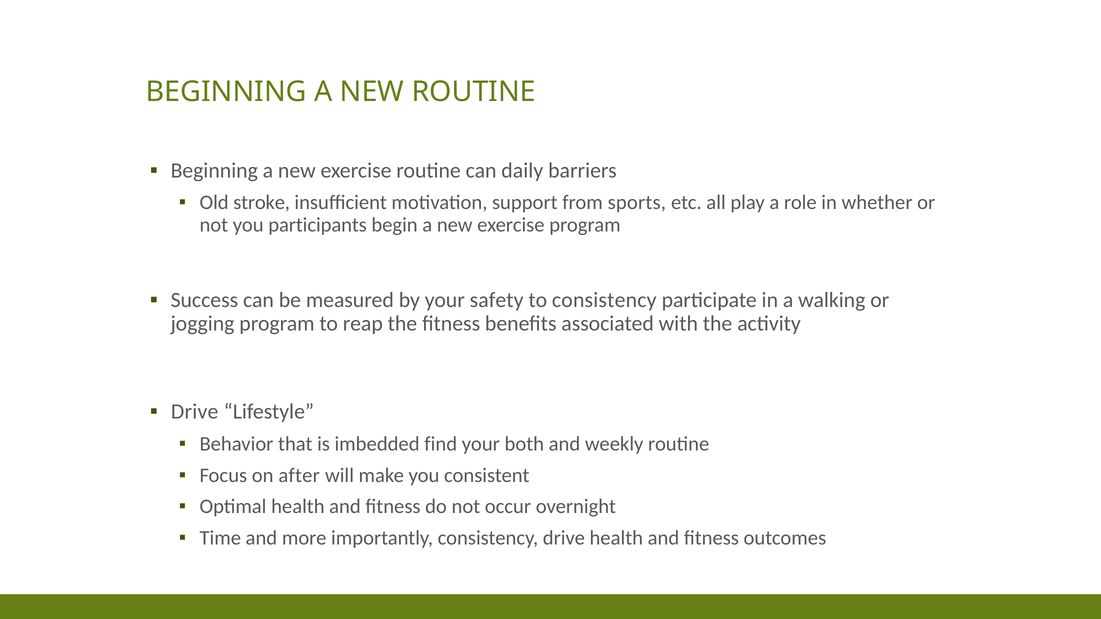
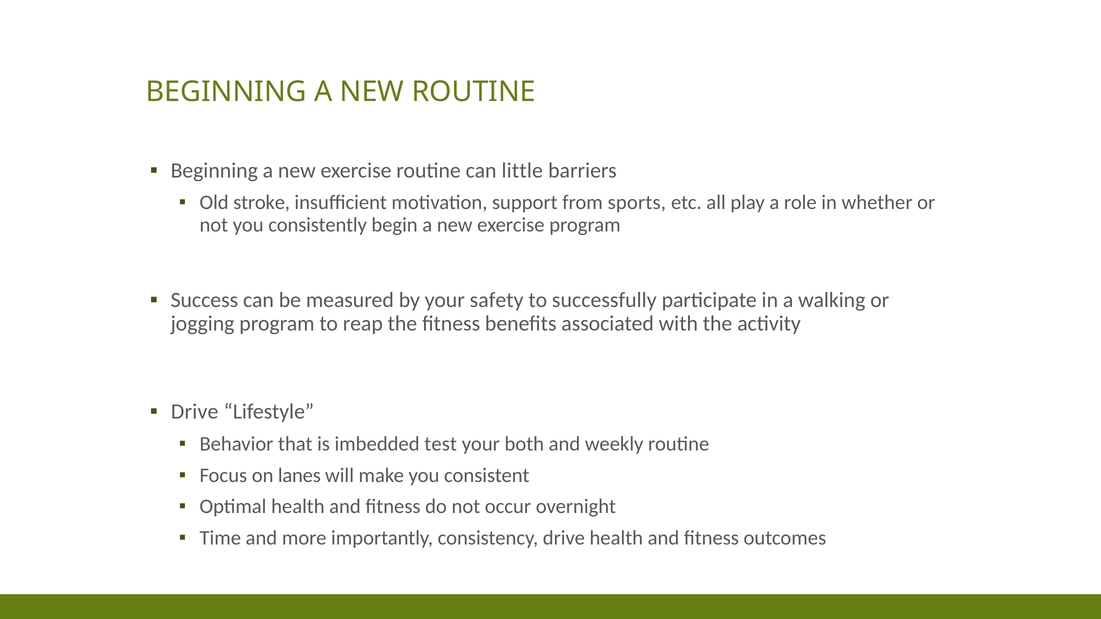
daily: daily -> little
participants: participants -> consistently
to consistency: consistency -> successfully
find: find -> test
after: after -> lanes
